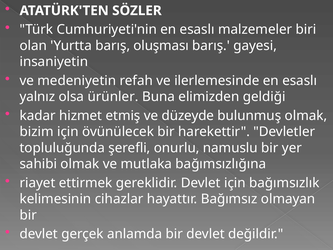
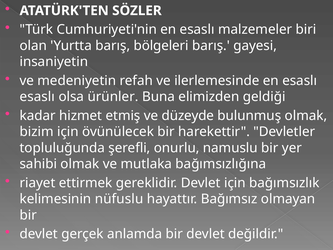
oluşması: oluşması -> bölgeleri
yalnız at (37, 97): yalnız -> esaslı
cihazlar: cihazlar -> nüfuslu
